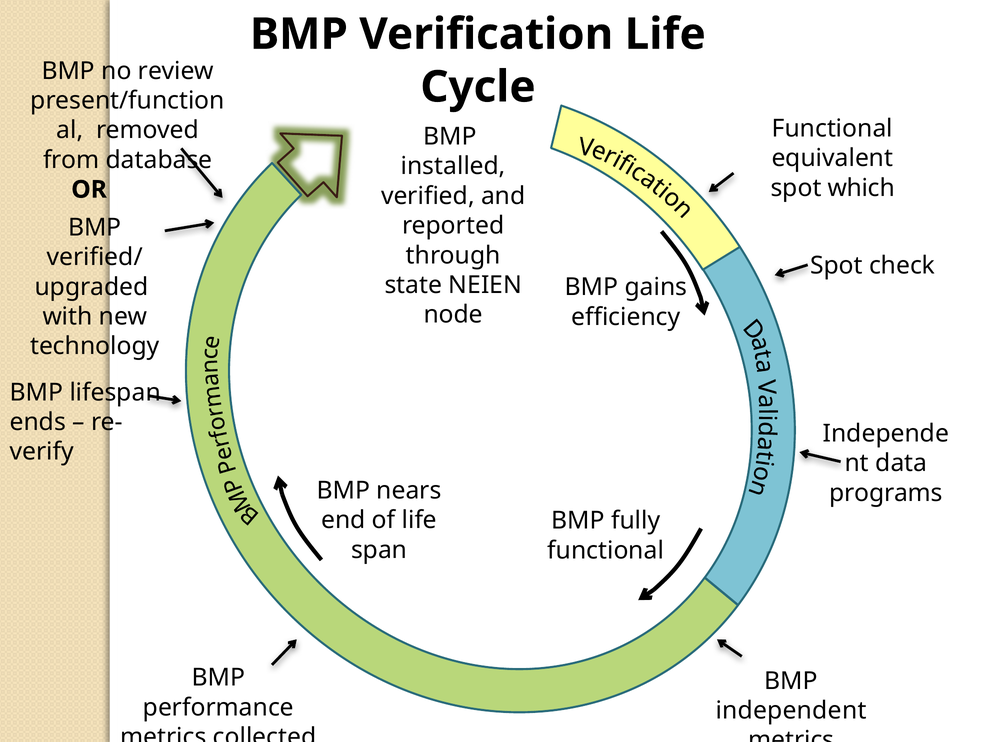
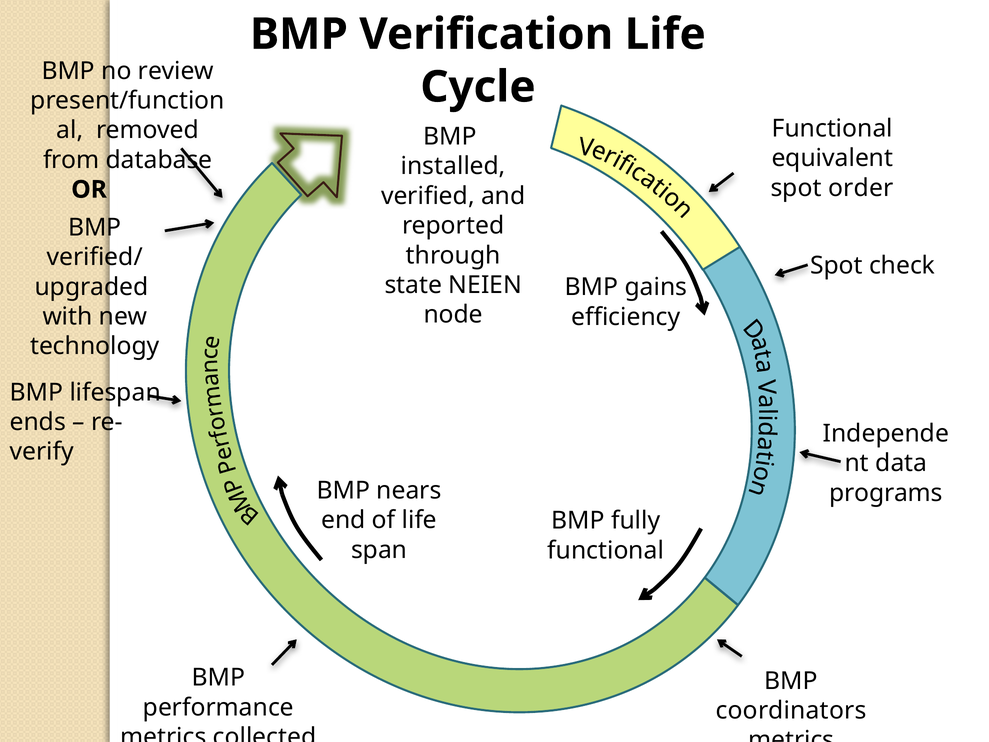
which: which -> order
independent: independent -> coordinators
